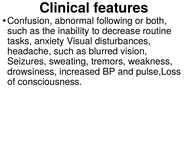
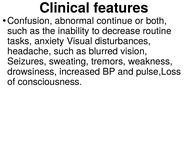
following: following -> continue
